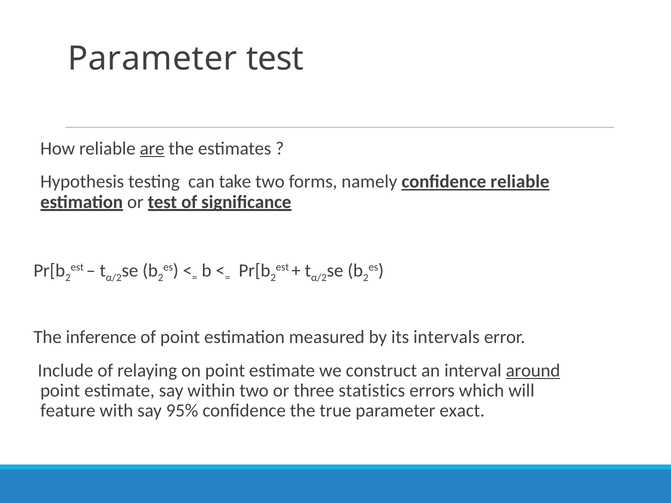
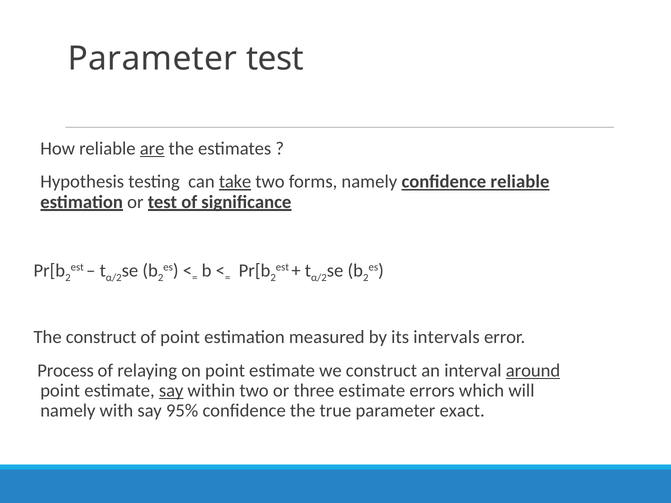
take underline: none -> present
The inference: inference -> construct
Include: Include -> Process
say at (171, 391) underline: none -> present
three statistics: statistics -> estimate
feature at (68, 411): feature -> namely
